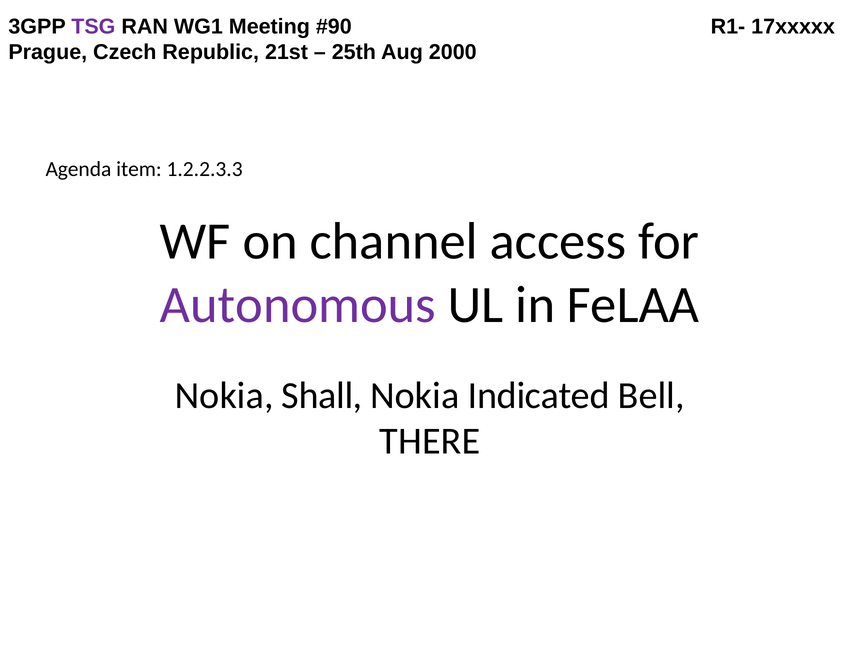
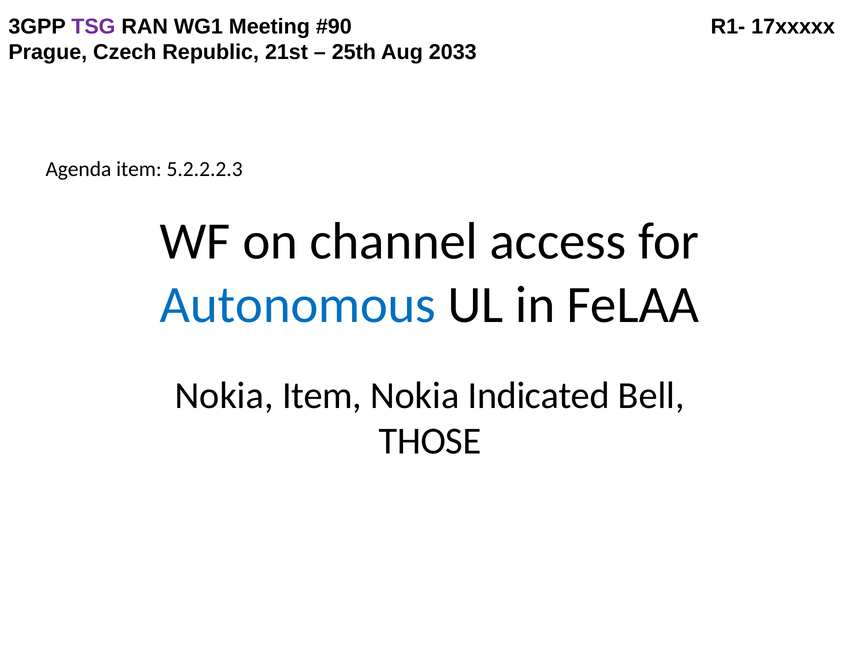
2000: 2000 -> 2033
1.2.2.3.3: 1.2.2.3.3 -> 5.2.2.2.3
Autonomous colour: purple -> blue
Nokia Shall: Shall -> Item
THERE: THERE -> THOSE
